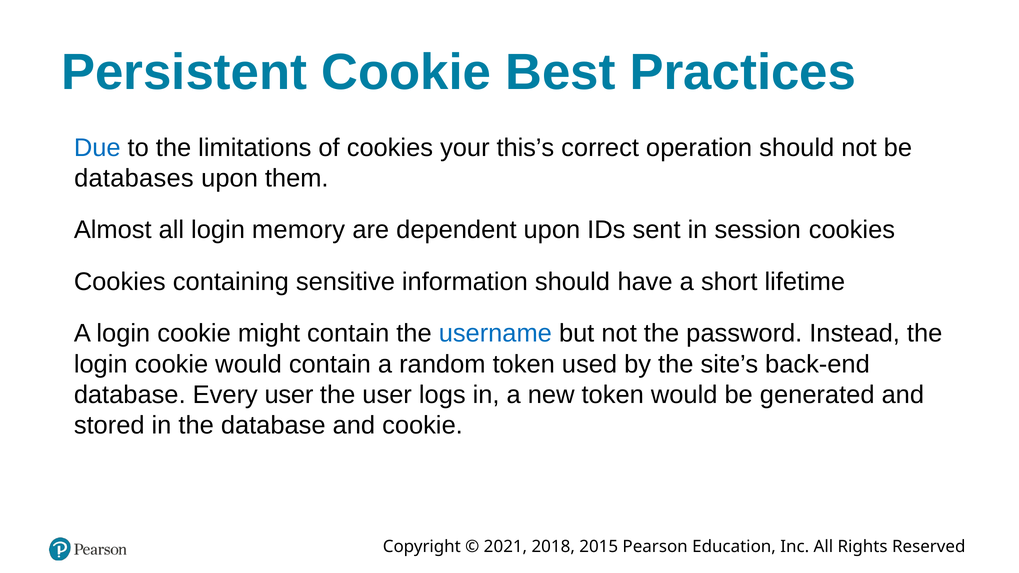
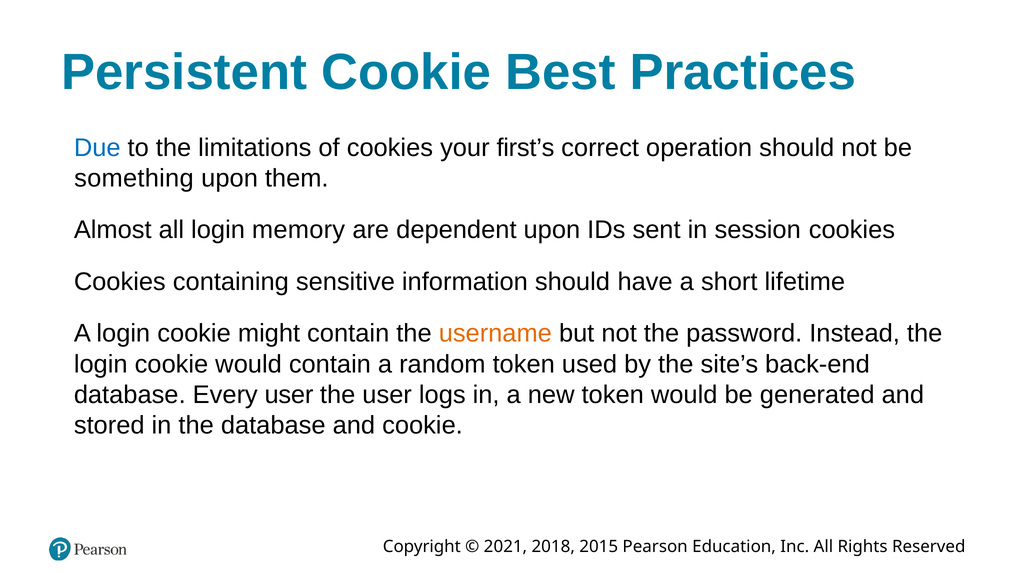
this’s: this’s -> first’s
databases: databases -> something
username colour: blue -> orange
